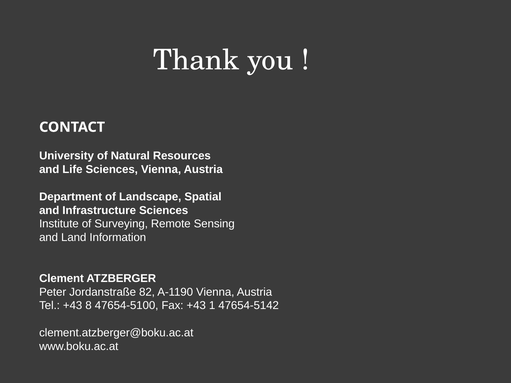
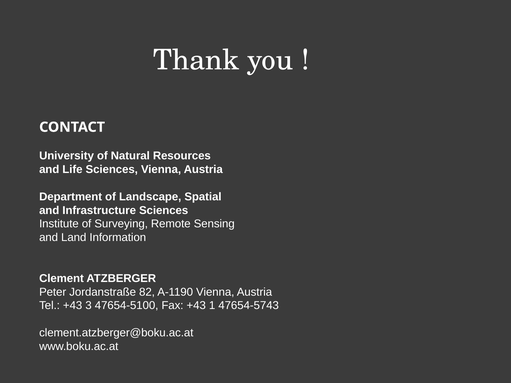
8: 8 -> 3
47654-5142: 47654-5142 -> 47654-5743
